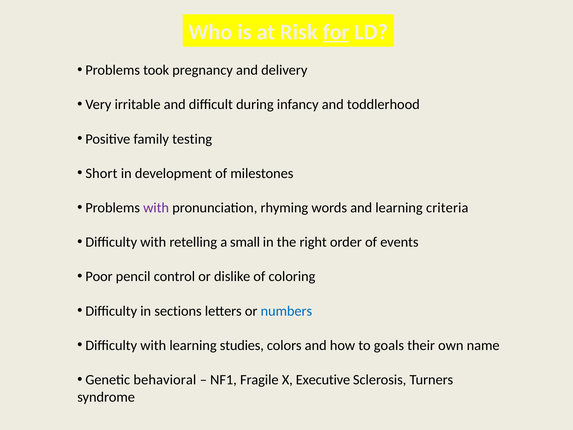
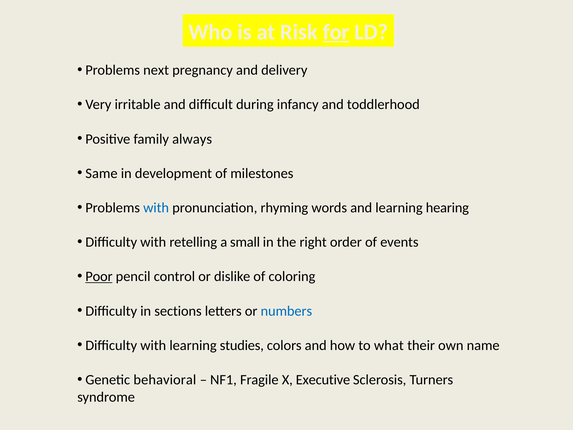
took: took -> next
testing: testing -> always
Short: Short -> Same
with at (156, 208) colour: purple -> blue
criteria: criteria -> hearing
Poor underline: none -> present
goals: goals -> what
